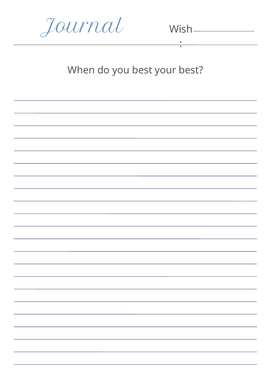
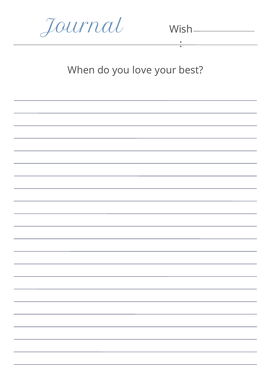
you best: best -> love
